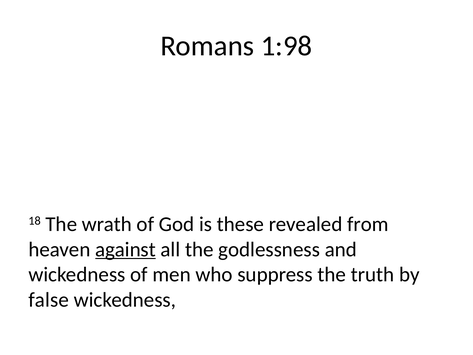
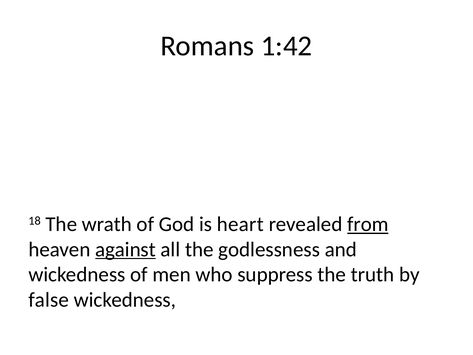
1:98: 1:98 -> 1:42
these: these -> heart
from underline: none -> present
